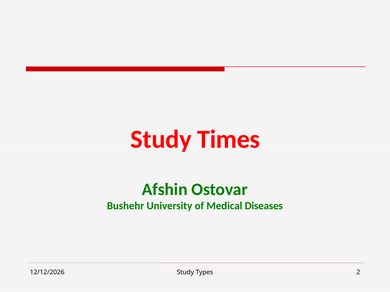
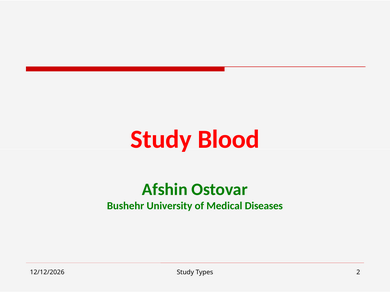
Times: Times -> Blood
